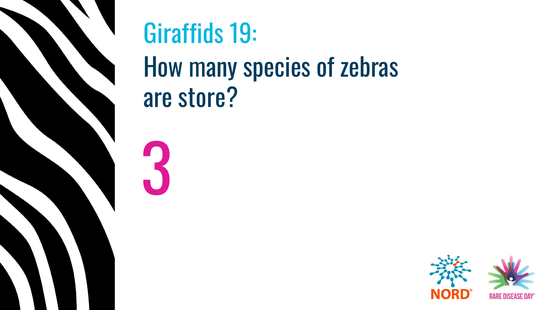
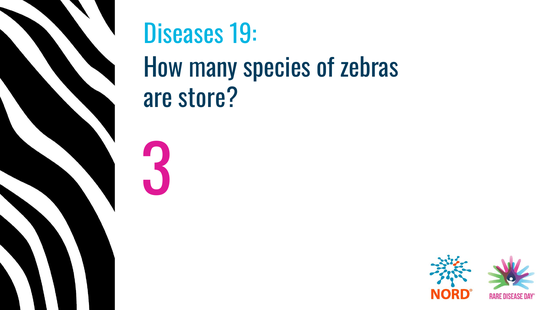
Giraffids: Giraffids -> Diseases
